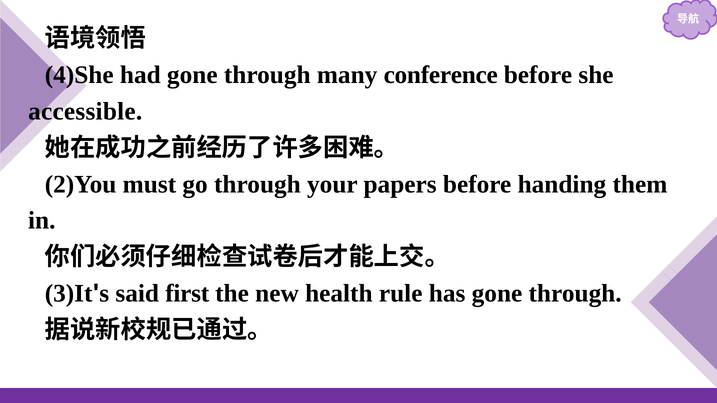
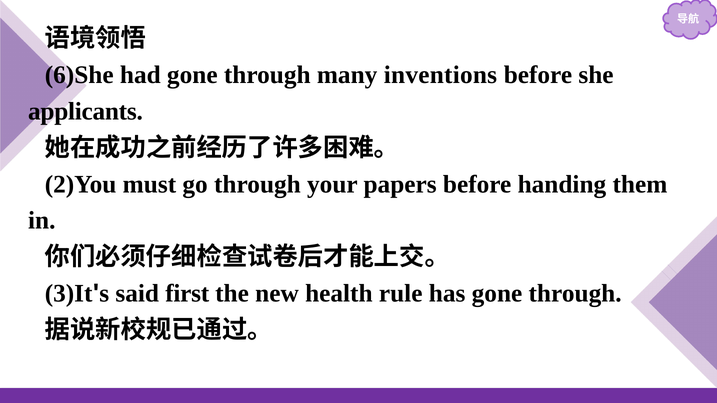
4)She: 4)She -> 6)She
conference: conference -> inventions
accessible: accessible -> applicants
